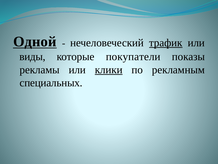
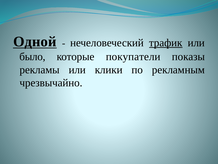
виды: виды -> было
клики underline: present -> none
специальных: специальных -> чрезвычайно
